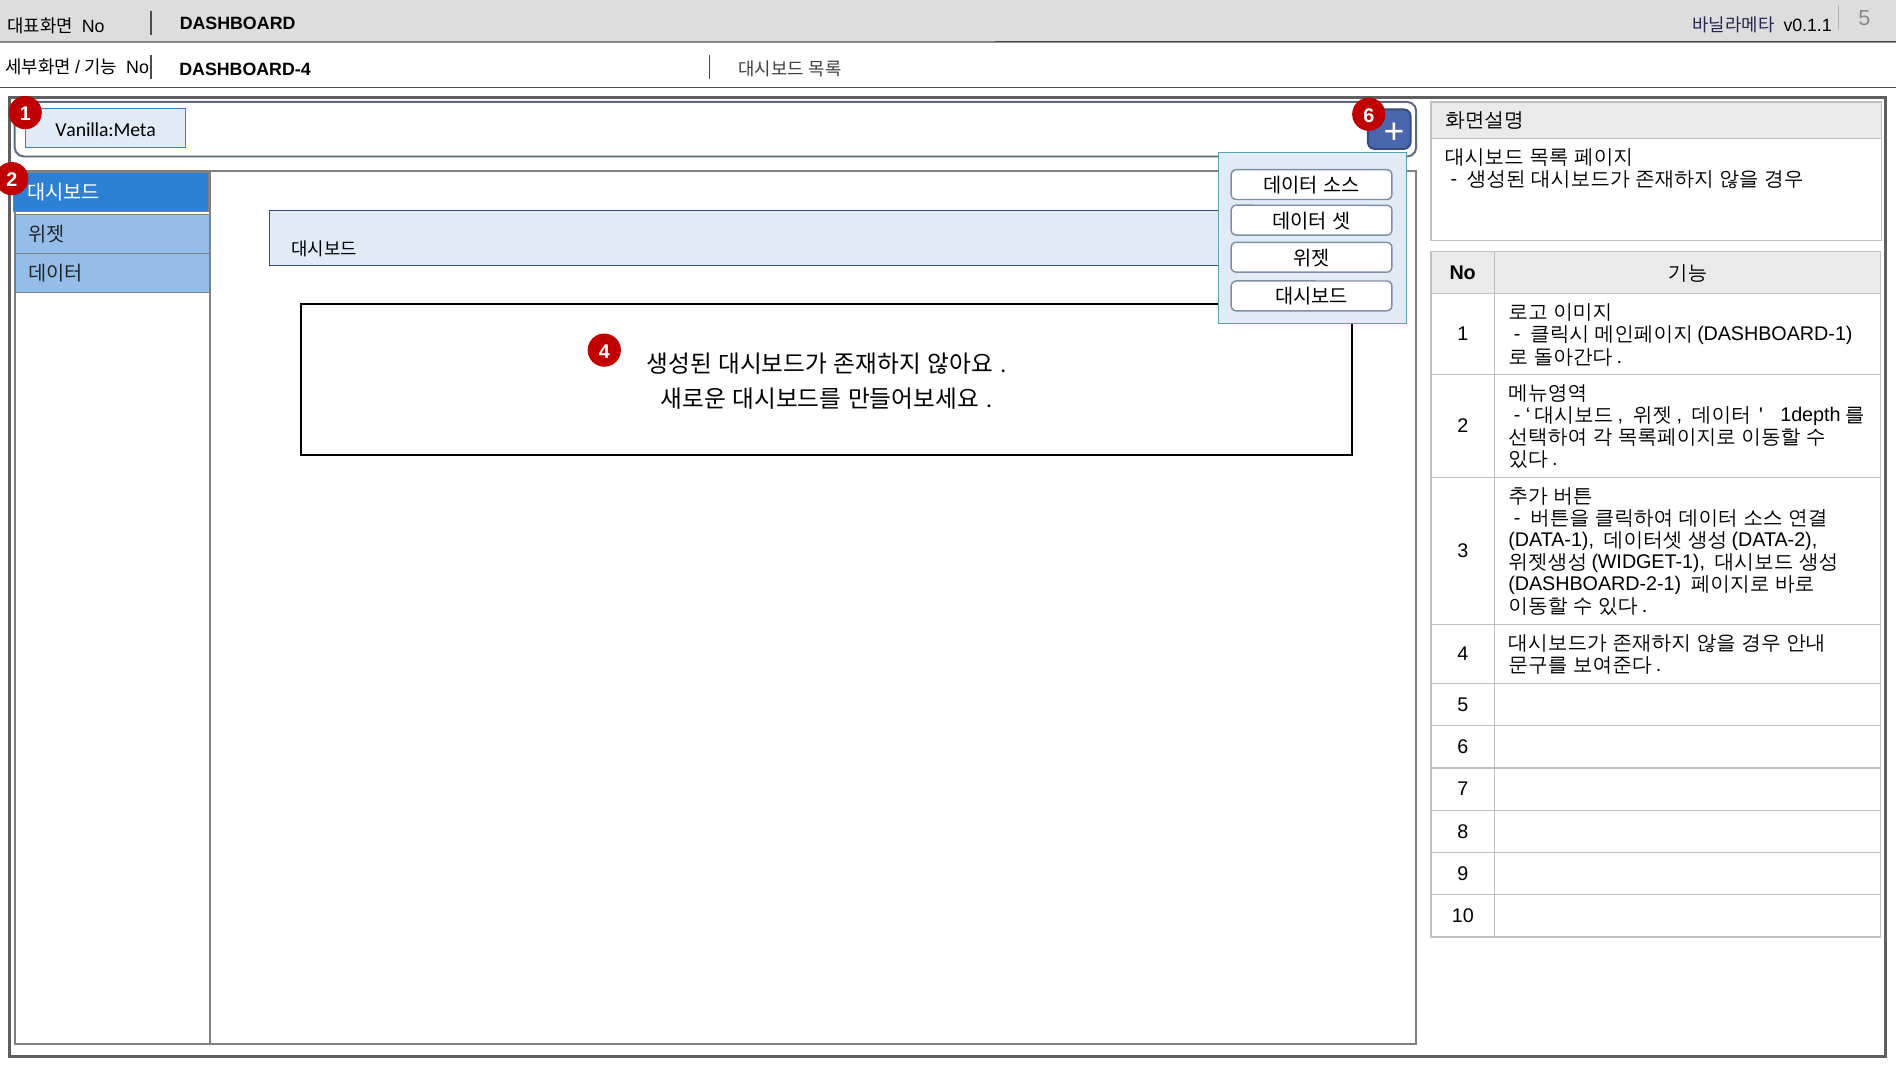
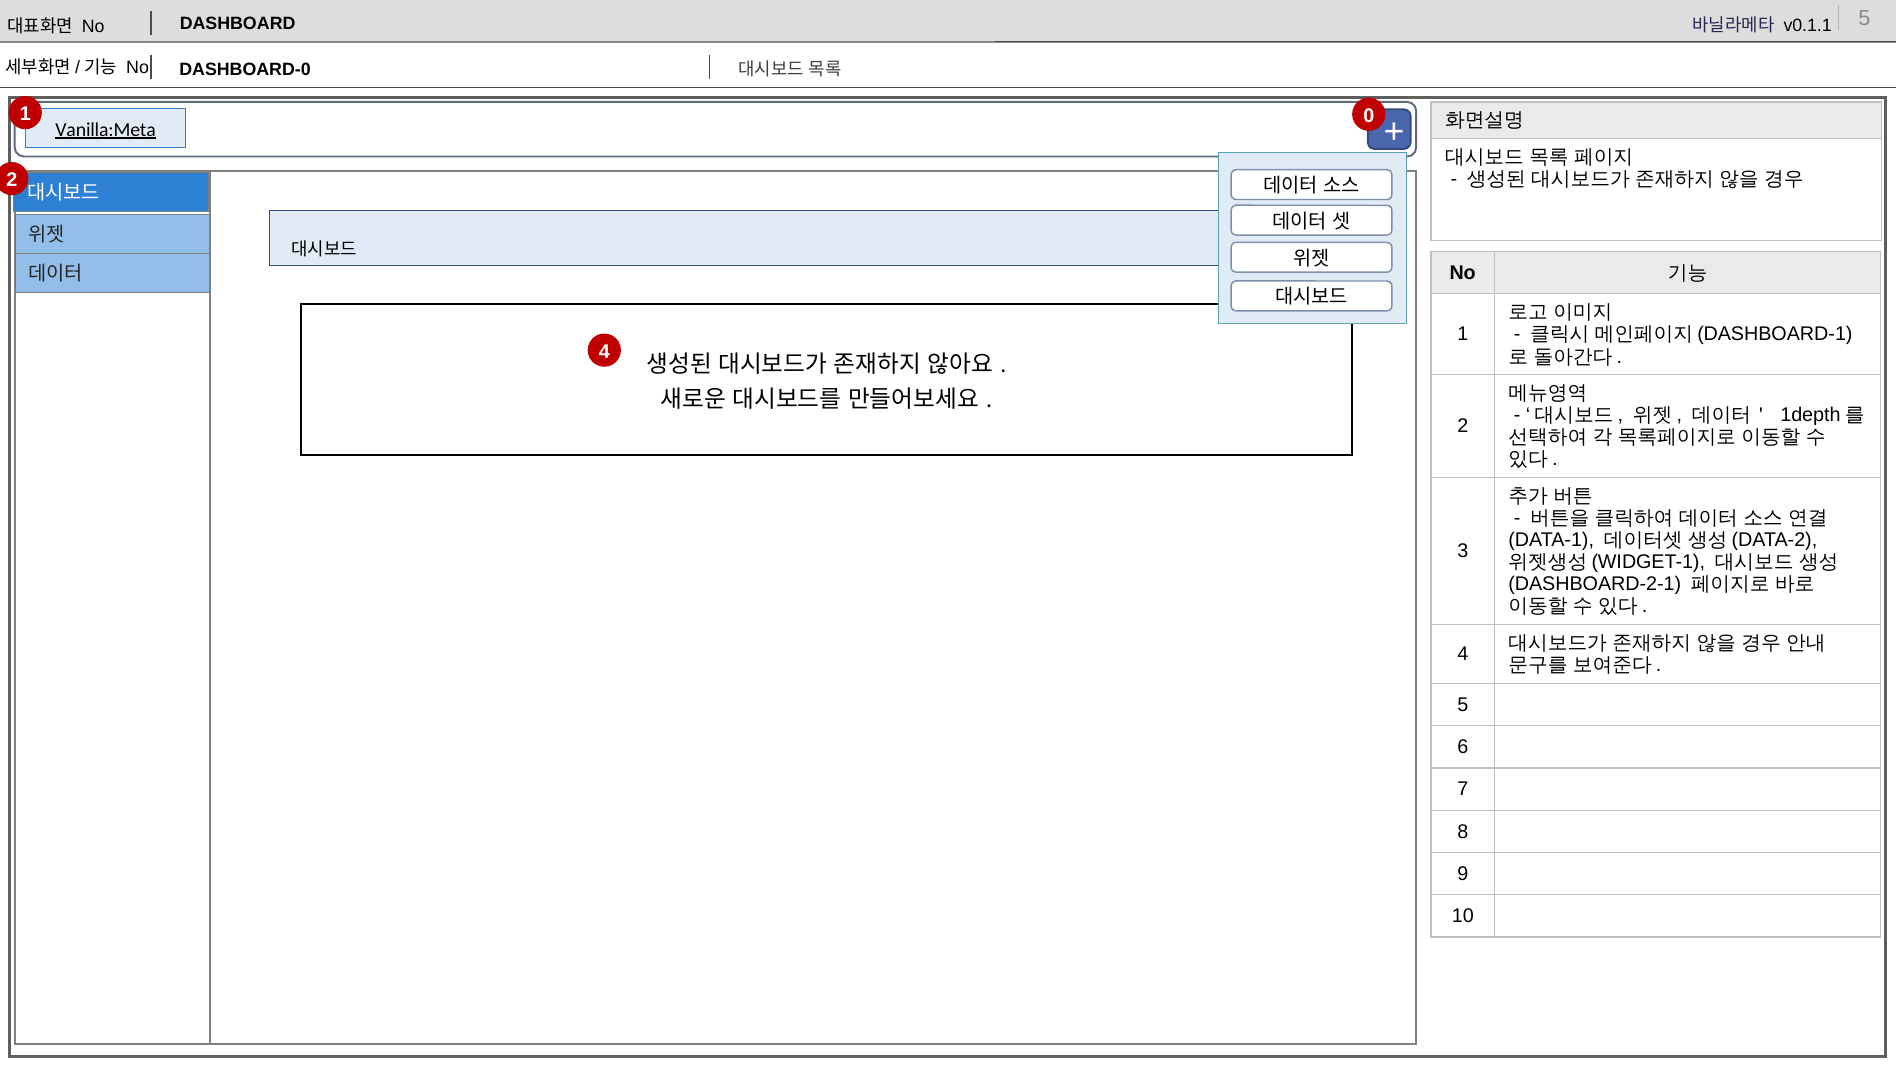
DASHBOARD-4: DASHBOARD-4 -> DASHBOARD-0
1 6: 6 -> 0
Vanilla:Meta underline: none -> present
